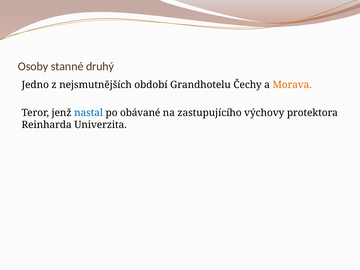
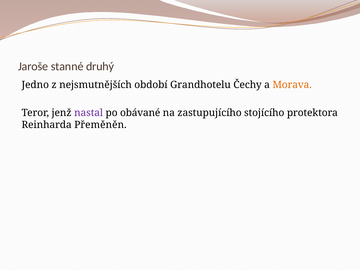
Osoby: Osoby -> Jaroše
nastal colour: blue -> purple
výchovy: výchovy -> stojícího
Univerzita: Univerzita -> Přeměněn
